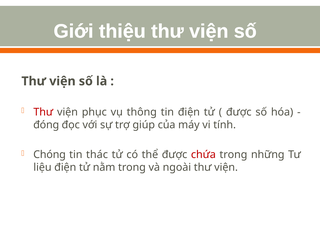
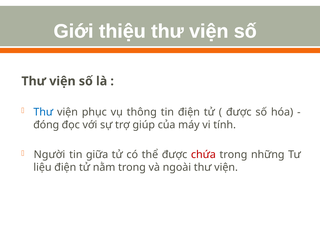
Thư at (43, 112) colour: red -> blue
Chóng: Chóng -> Người
thác: thác -> giữa
